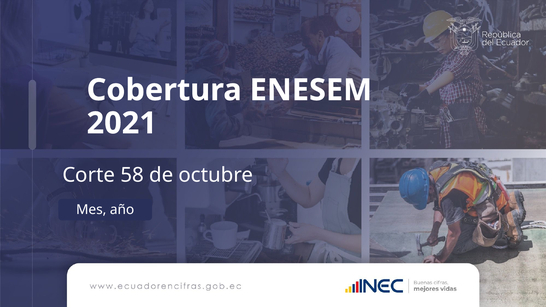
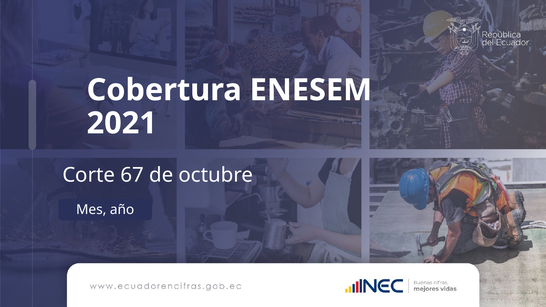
58: 58 -> 67
